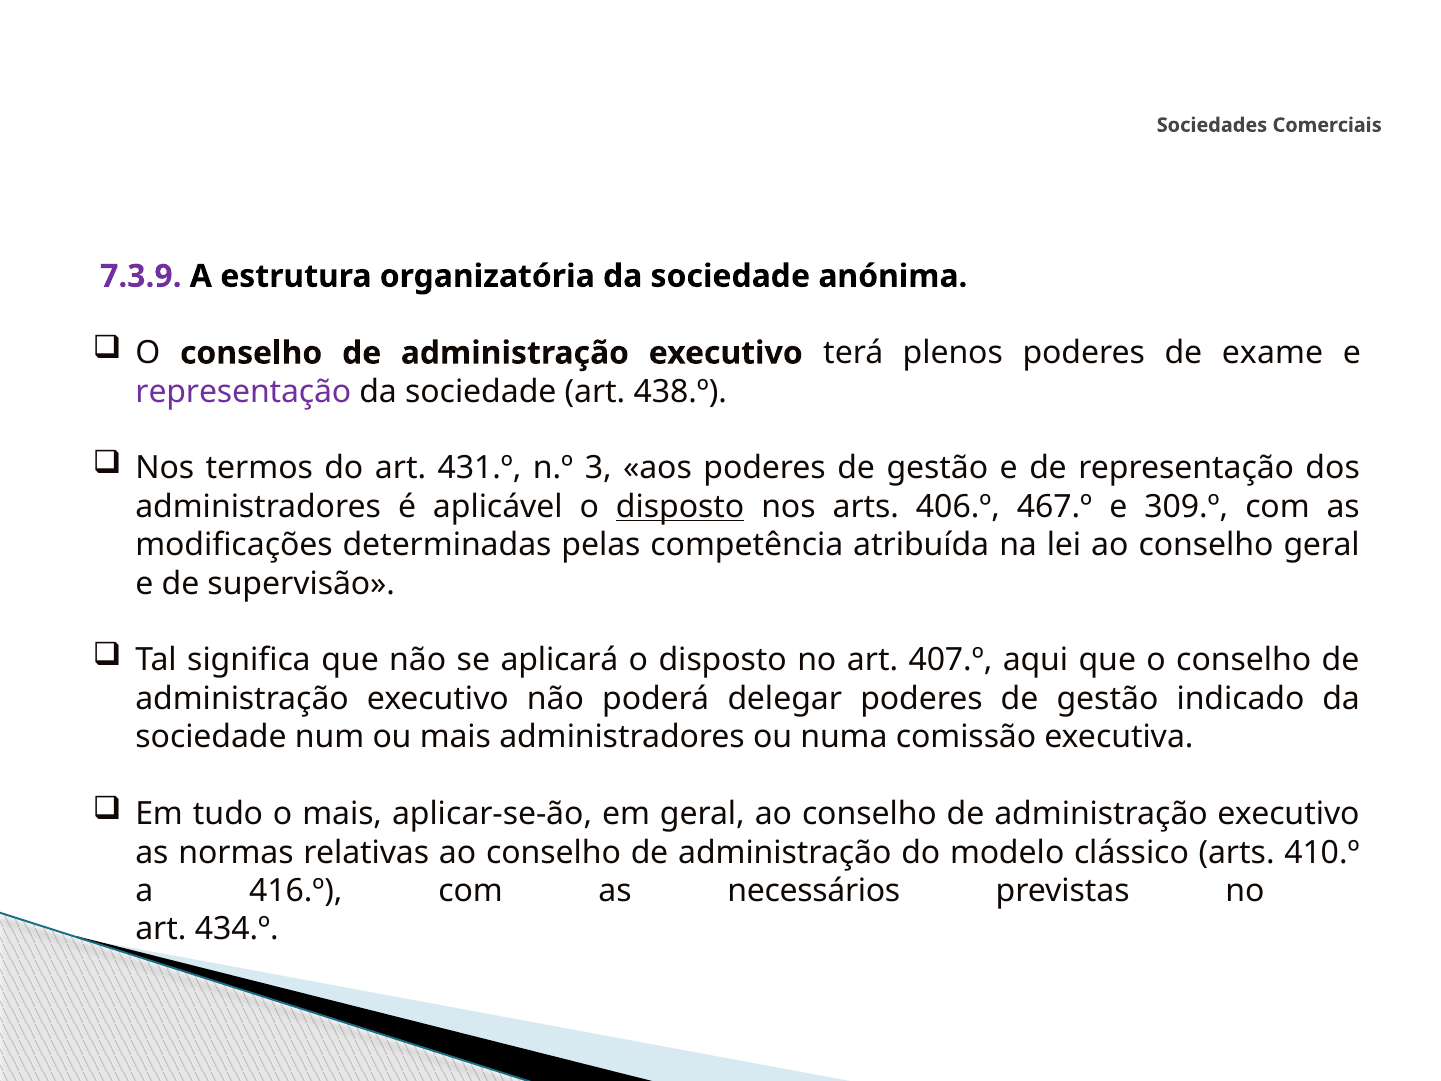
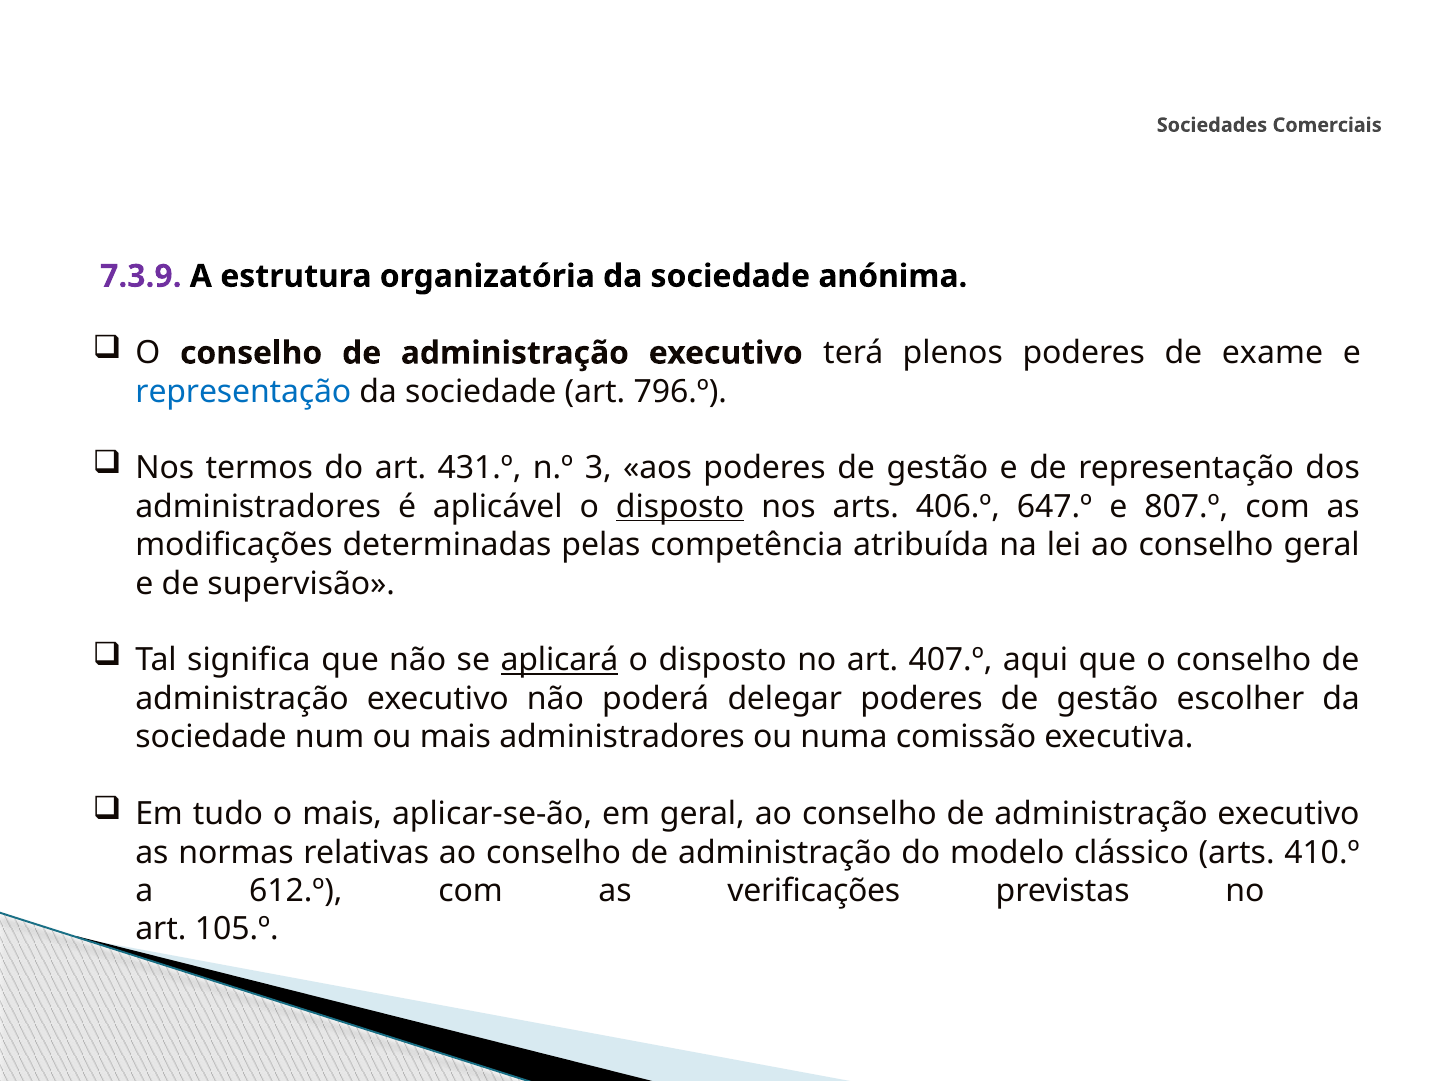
representação at (243, 391) colour: purple -> blue
438.º: 438.º -> 796.º
467.º: 467.º -> 647.º
309.º: 309.º -> 807.º
aplicará underline: none -> present
indicado: indicado -> escolher
416.º: 416.º -> 612.º
necessários: necessários -> verificações
434.º: 434.º -> 105.º
